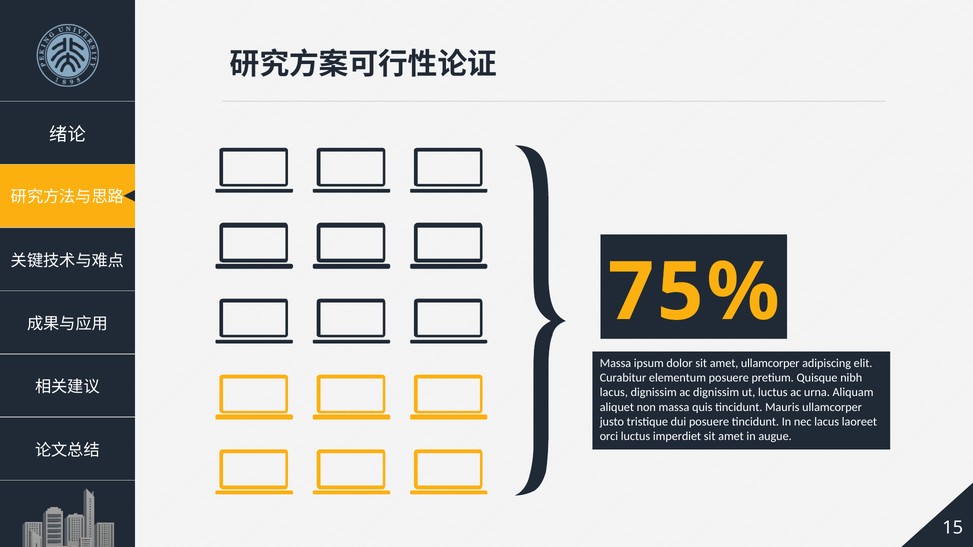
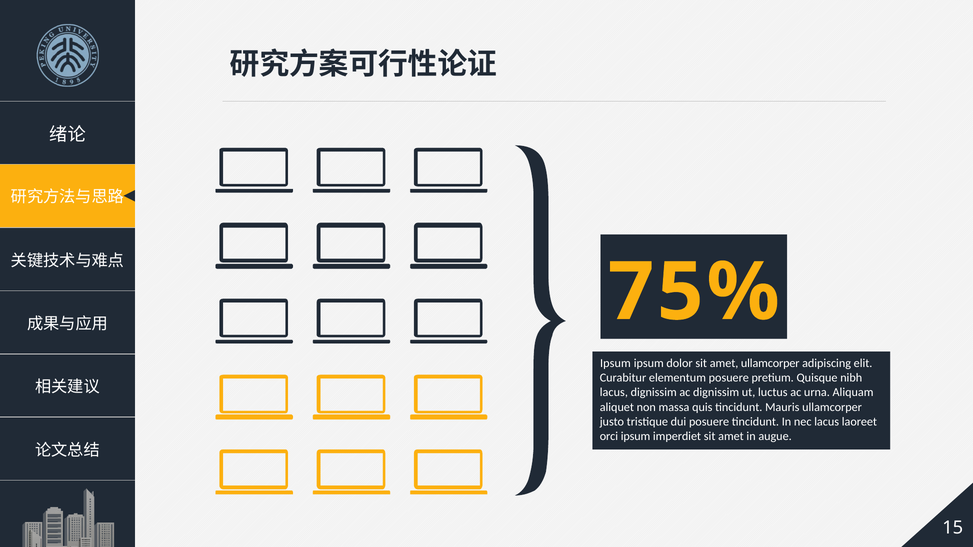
Massa at (615, 364): Massa -> Ipsum
orci luctus: luctus -> ipsum
